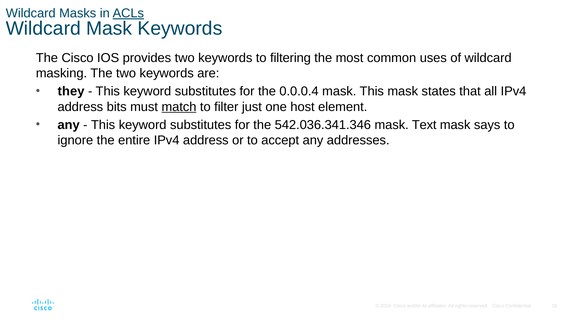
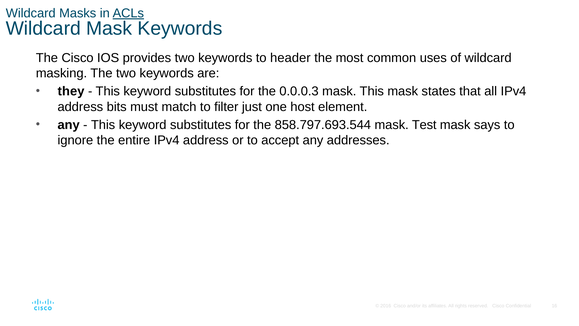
filtering: filtering -> header
0.0.0.4: 0.0.0.4 -> 0.0.0.3
match underline: present -> none
542.036.341.346: 542.036.341.346 -> 858.797.693.544
Text: Text -> Test
